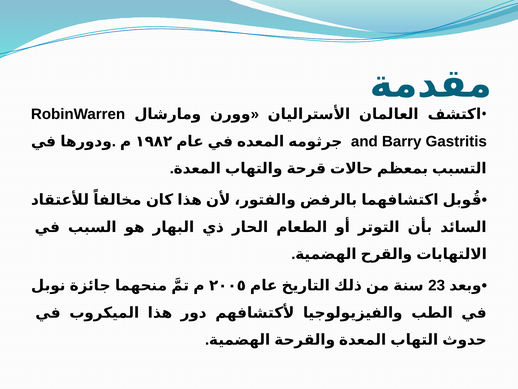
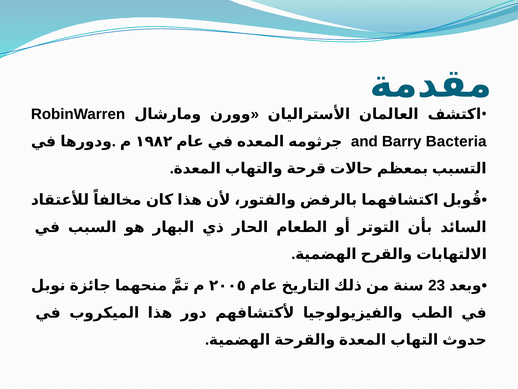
Gastritis: Gastritis -> Bacteria
